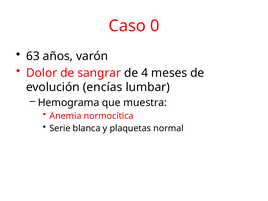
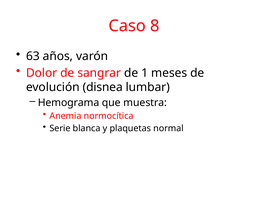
0: 0 -> 8
4: 4 -> 1
encías: encías -> disnea
